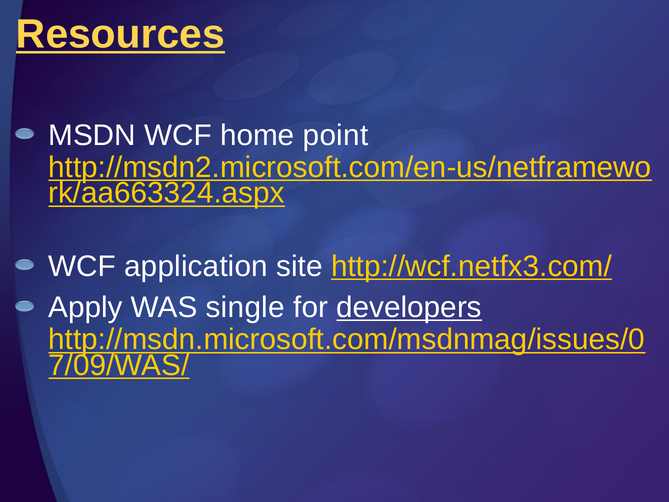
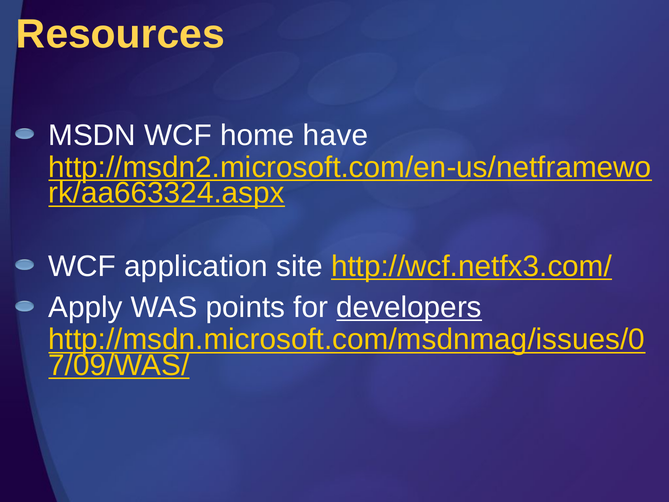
Resources underline: present -> none
point: point -> have
single: single -> points
